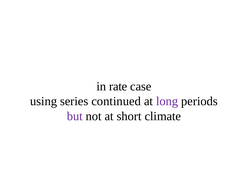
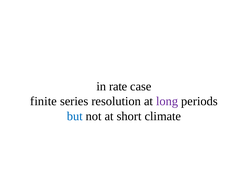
using: using -> finite
continued: continued -> resolution
but colour: purple -> blue
